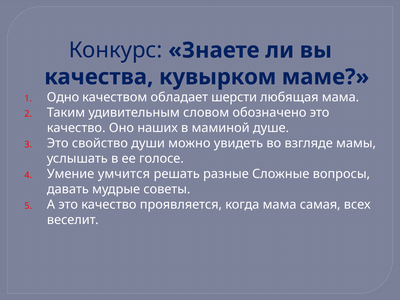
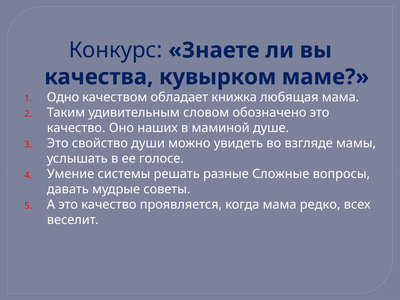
шерсти: шерсти -> книжка
умчится: умчится -> системы
самая: самая -> редко
